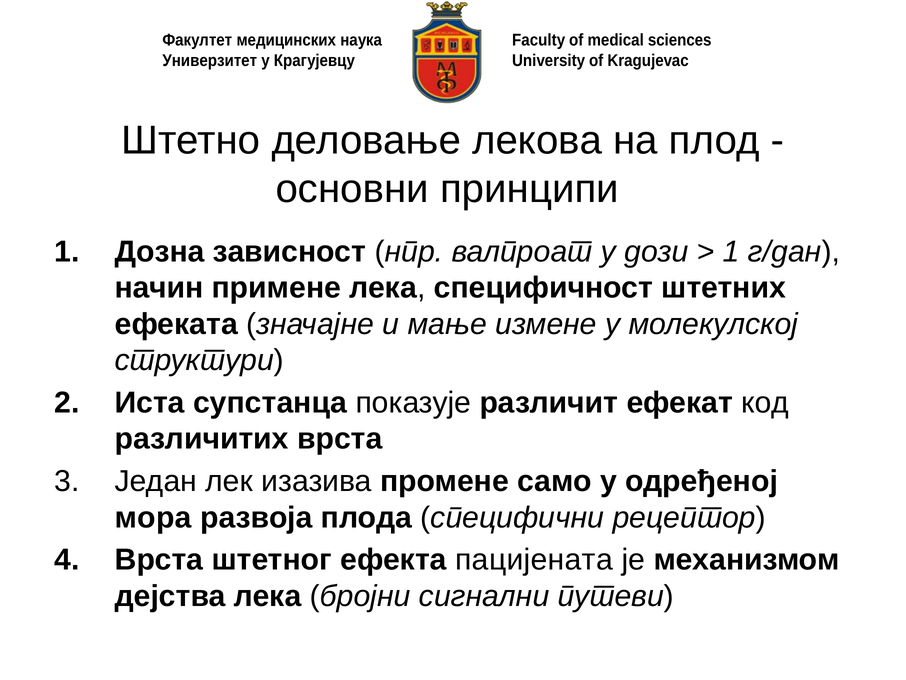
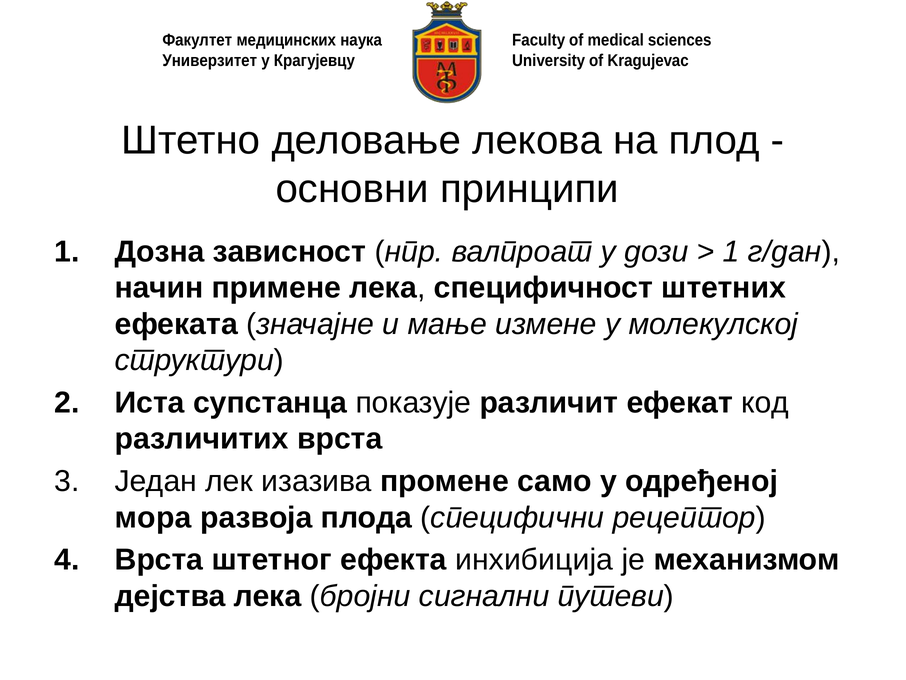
пацијената: пацијената -> инхибиција
